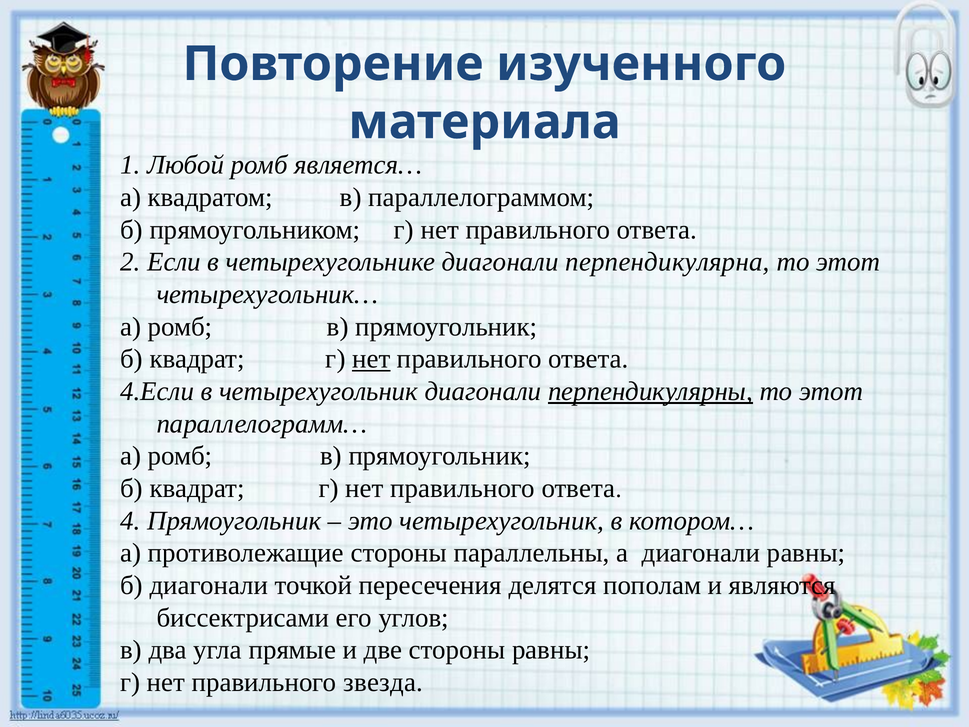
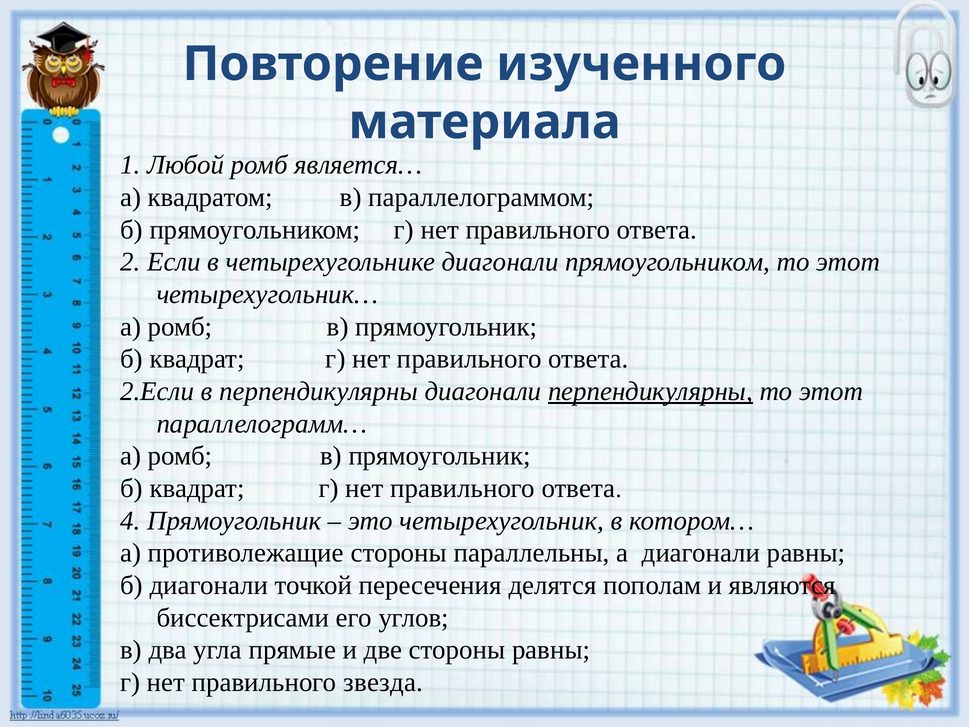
диагонали перпендикулярна: перпендикулярна -> прямоугольником
нет at (371, 359) underline: present -> none
4.Если: 4.Если -> 2.Если
в четырехугольник: четырехугольник -> перпендикулярны
